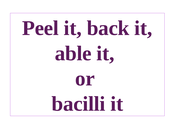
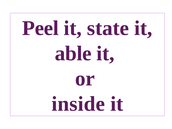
back: back -> state
bacilli: bacilli -> inside
